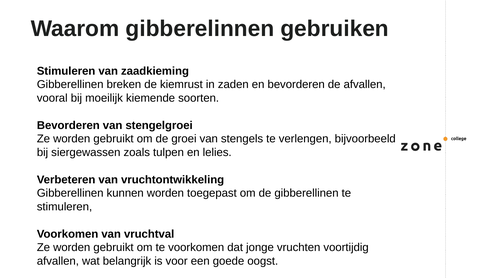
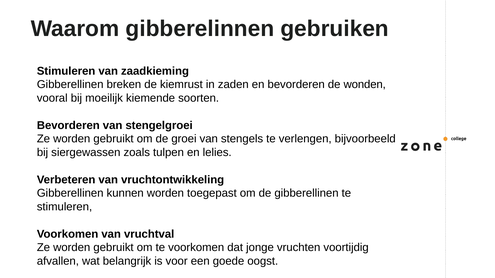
de afvallen: afvallen -> wonden
